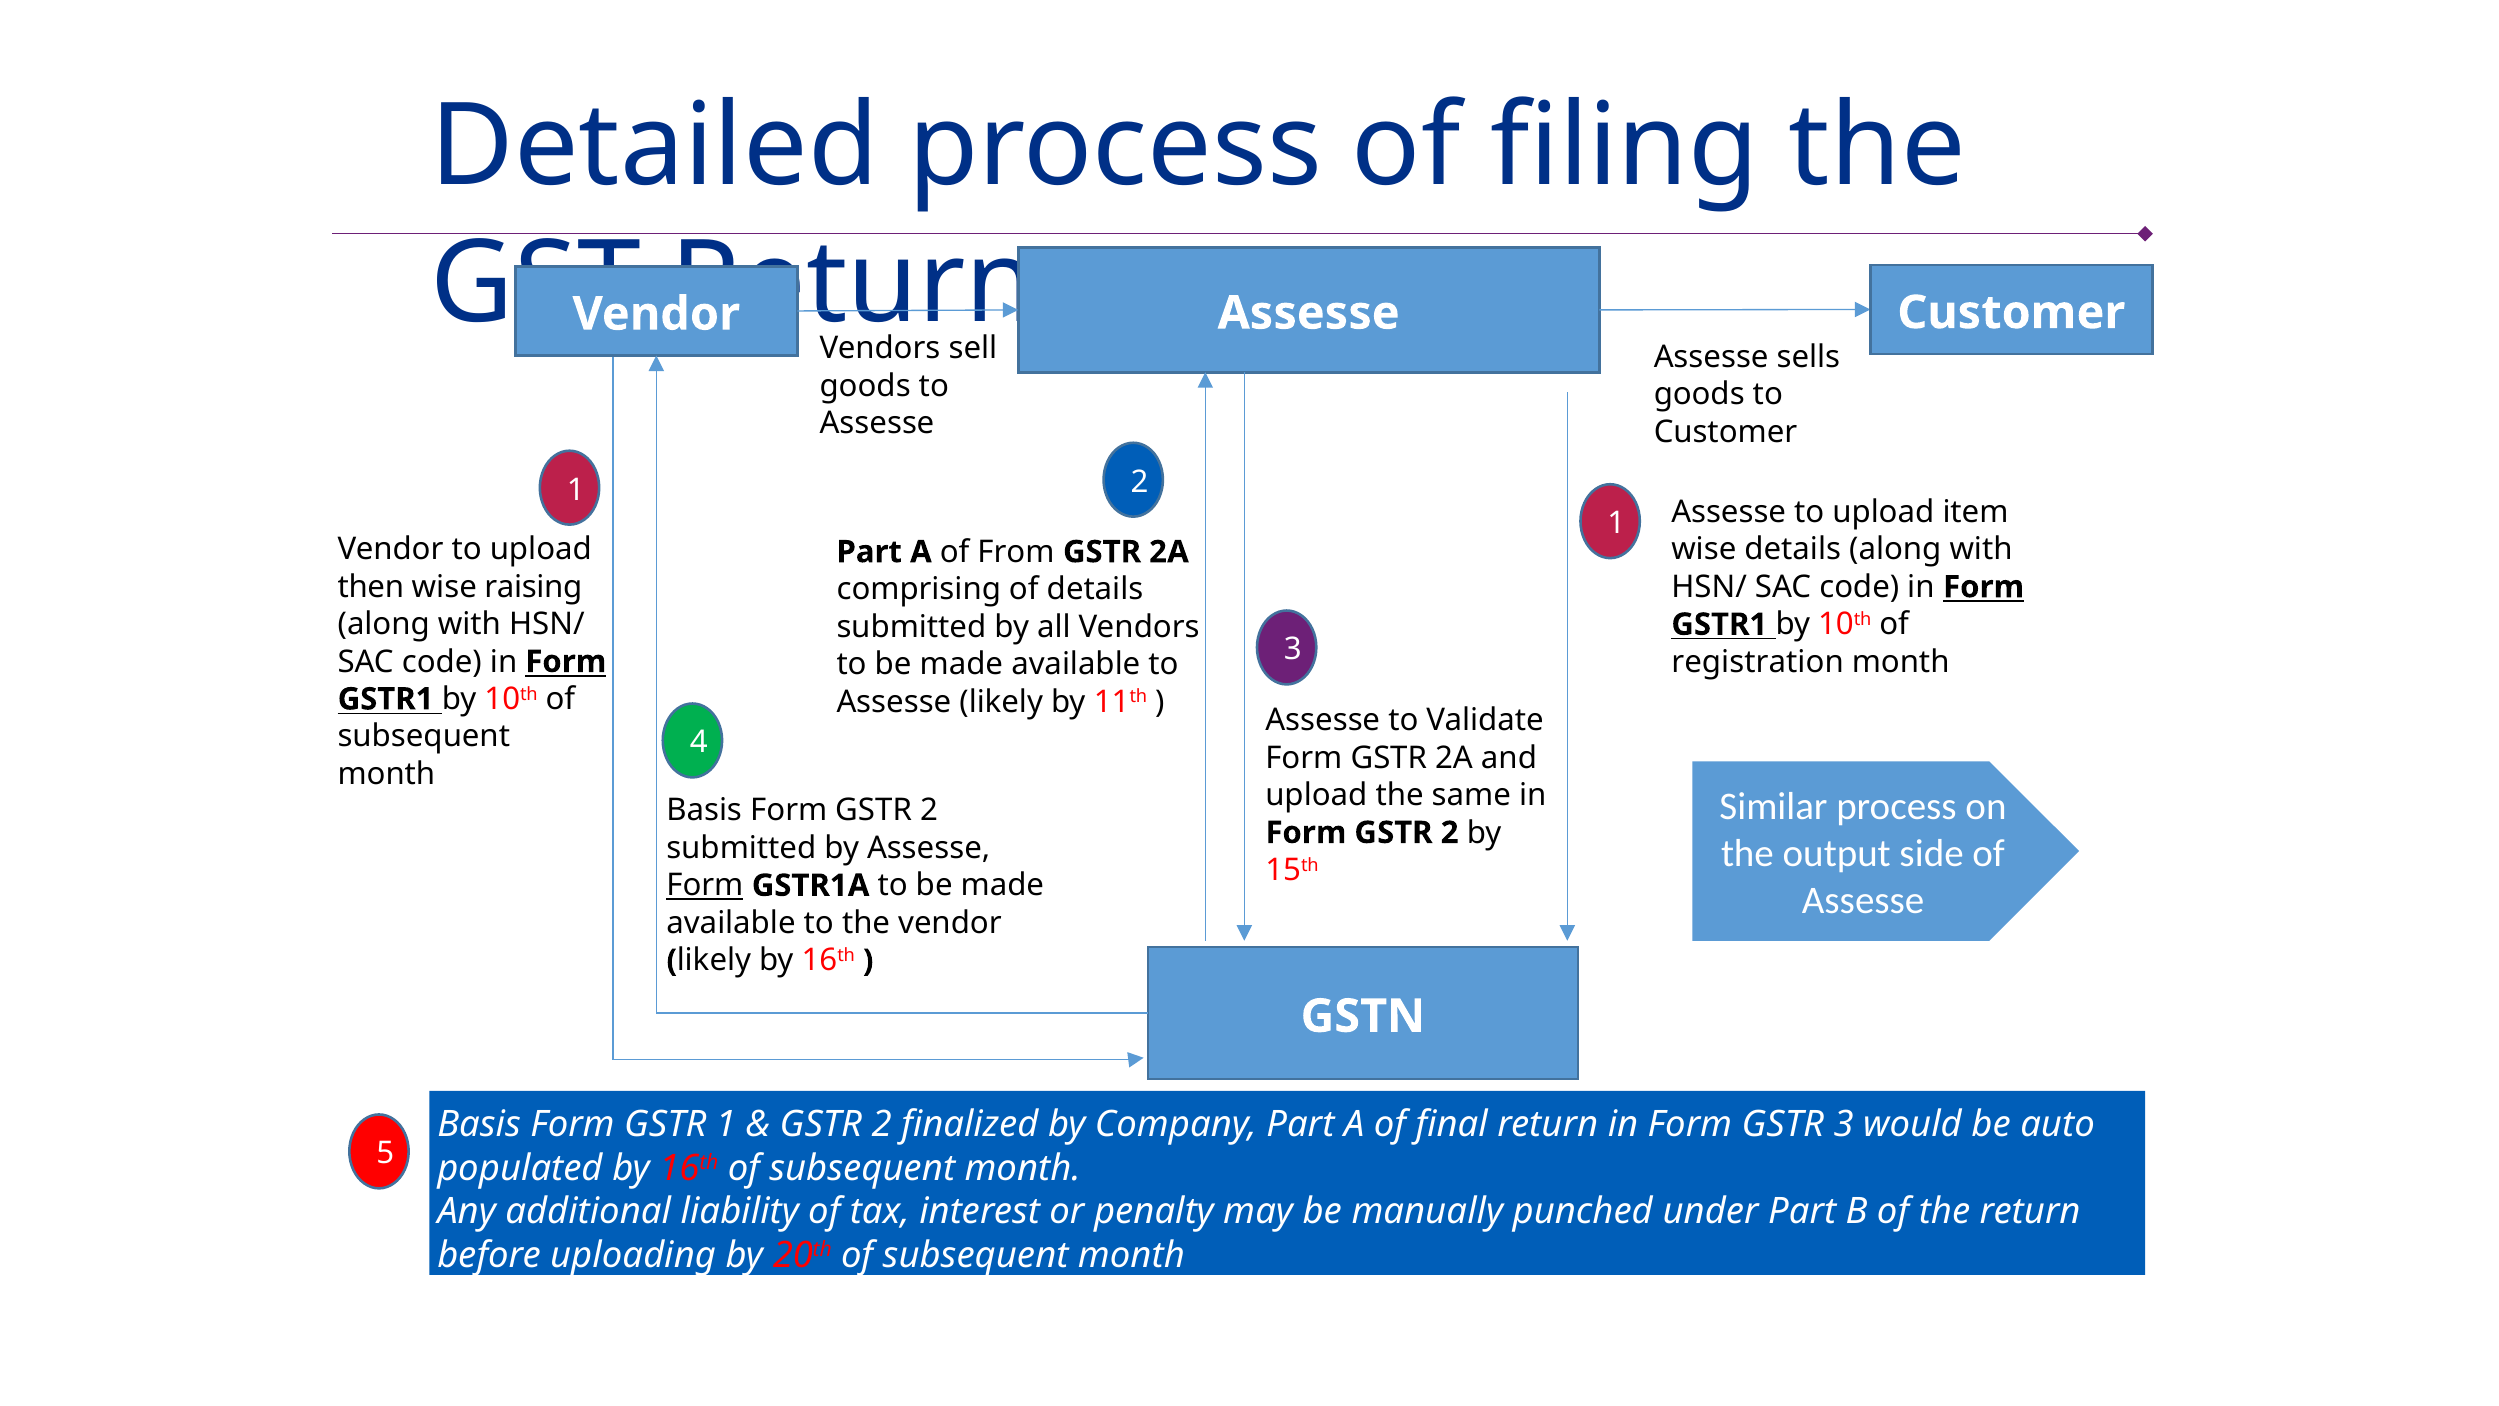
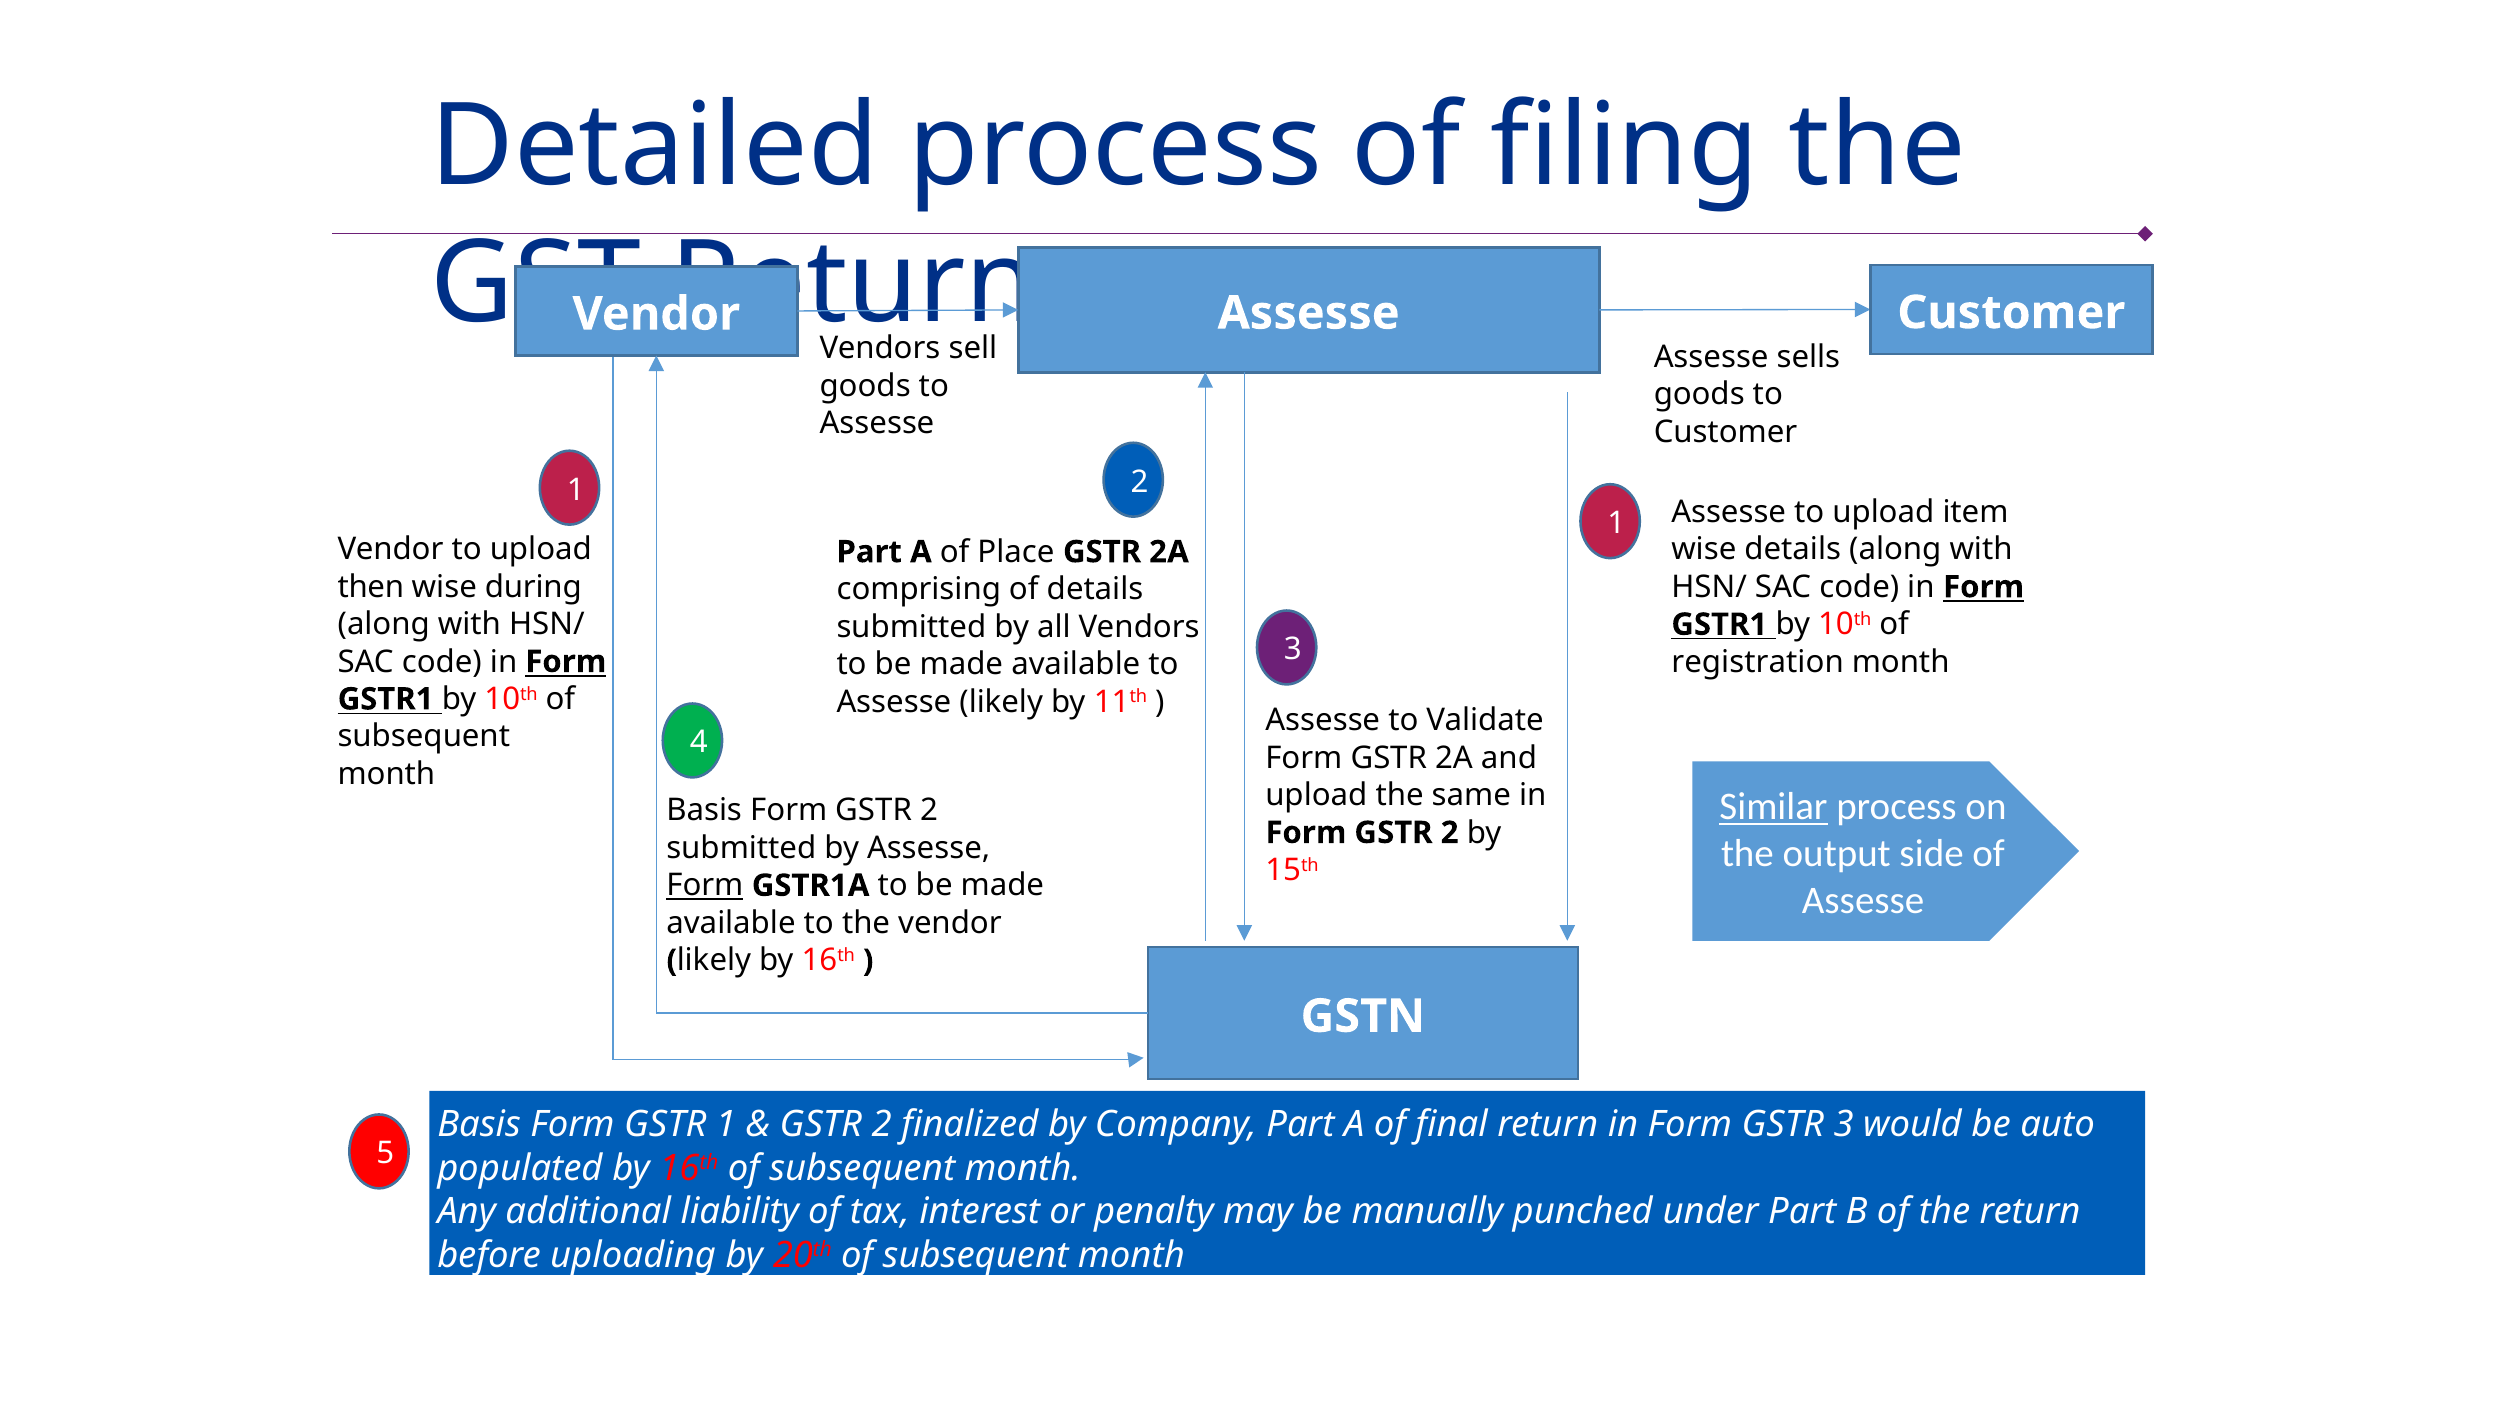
From: From -> Place
raising: raising -> during
Similar underline: none -> present
